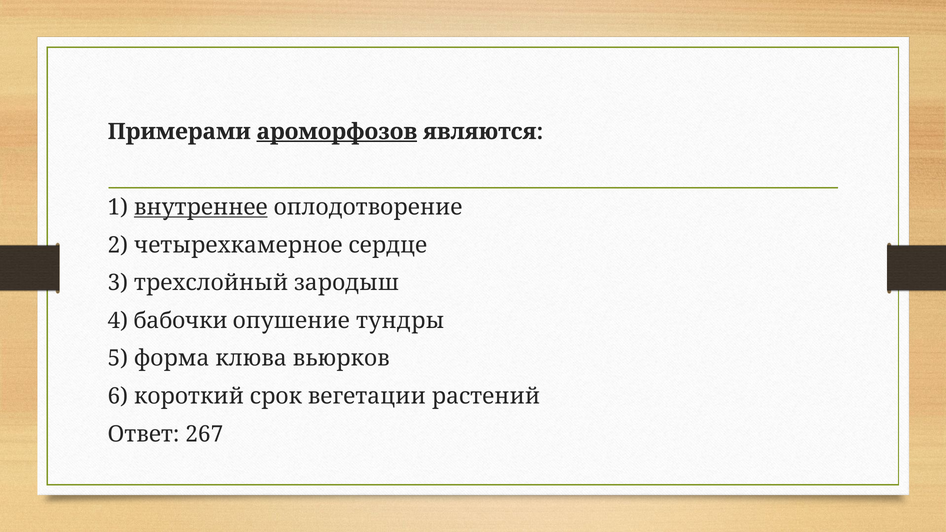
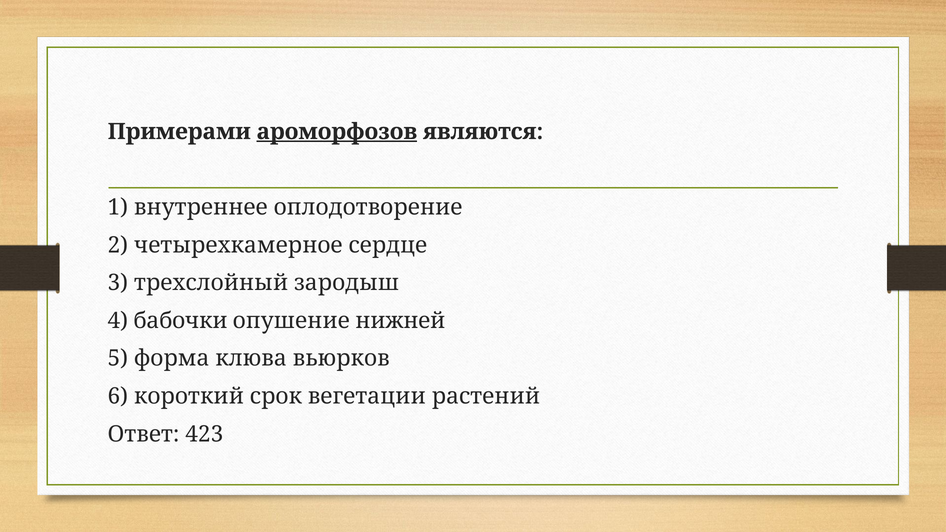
внутреннее underline: present -> none
тундры: тундры -> нижней
267: 267 -> 423
